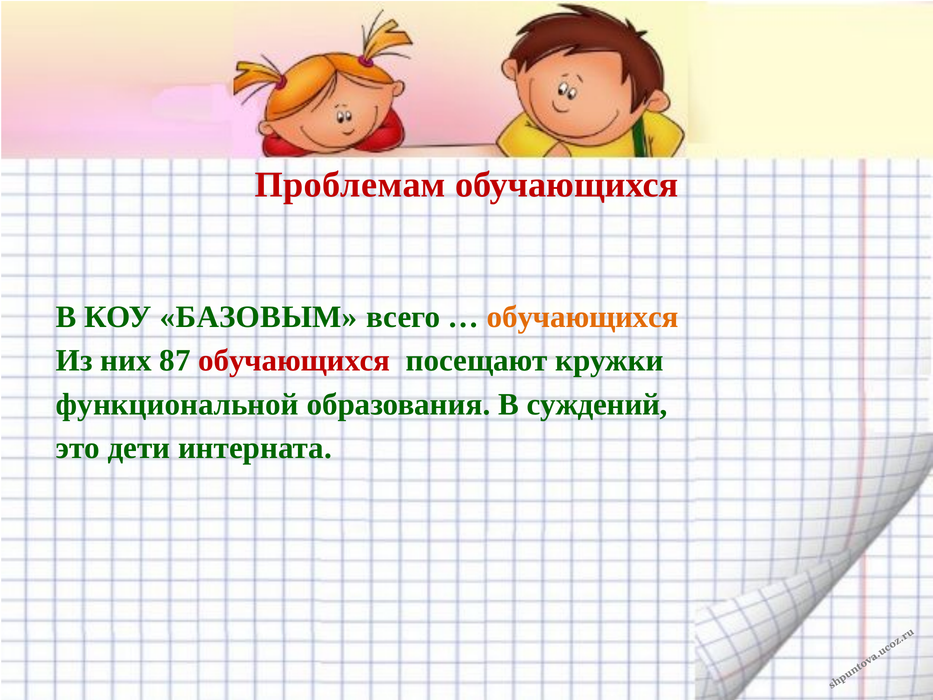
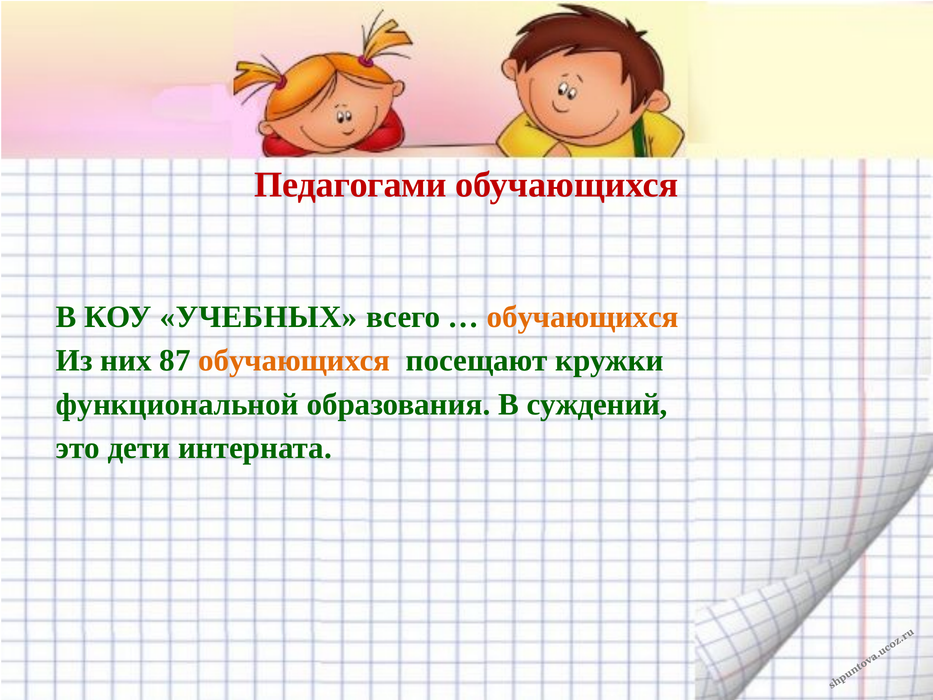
Проблемам: Проблемам -> Педагогами
БАЗОВЫМ: БАЗОВЫМ -> УЧЕБНЫХ
обучающихся at (294, 361) colour: red -> orange
